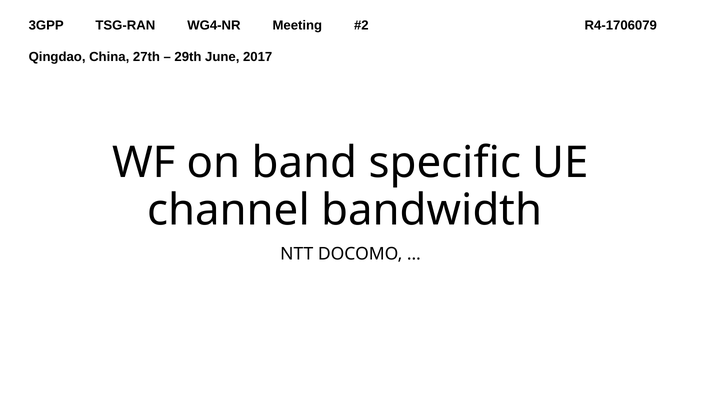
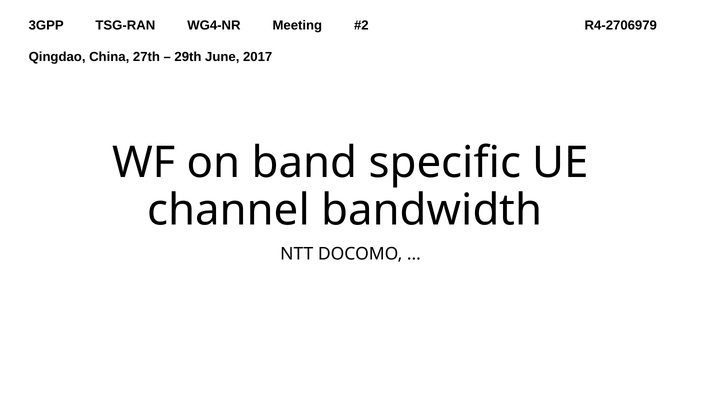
R4-1706079: R4-1706079 -> R4-2706979
